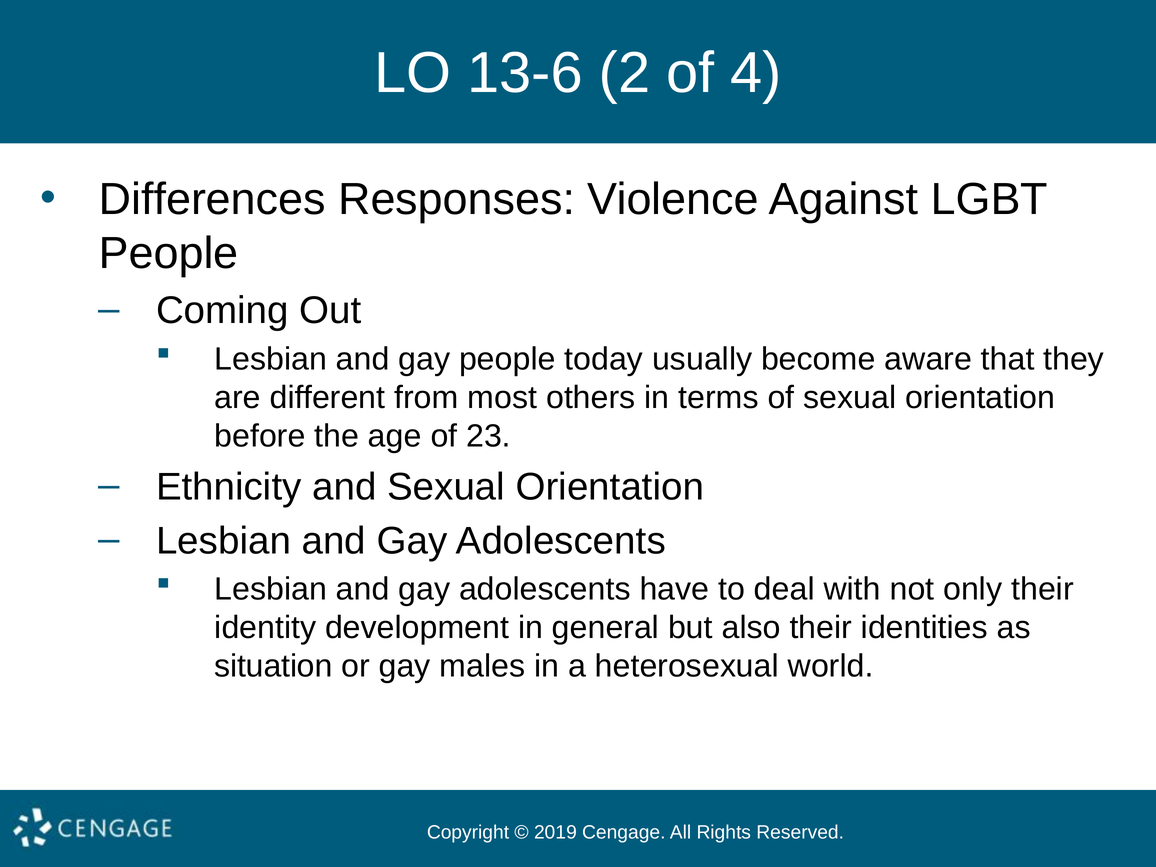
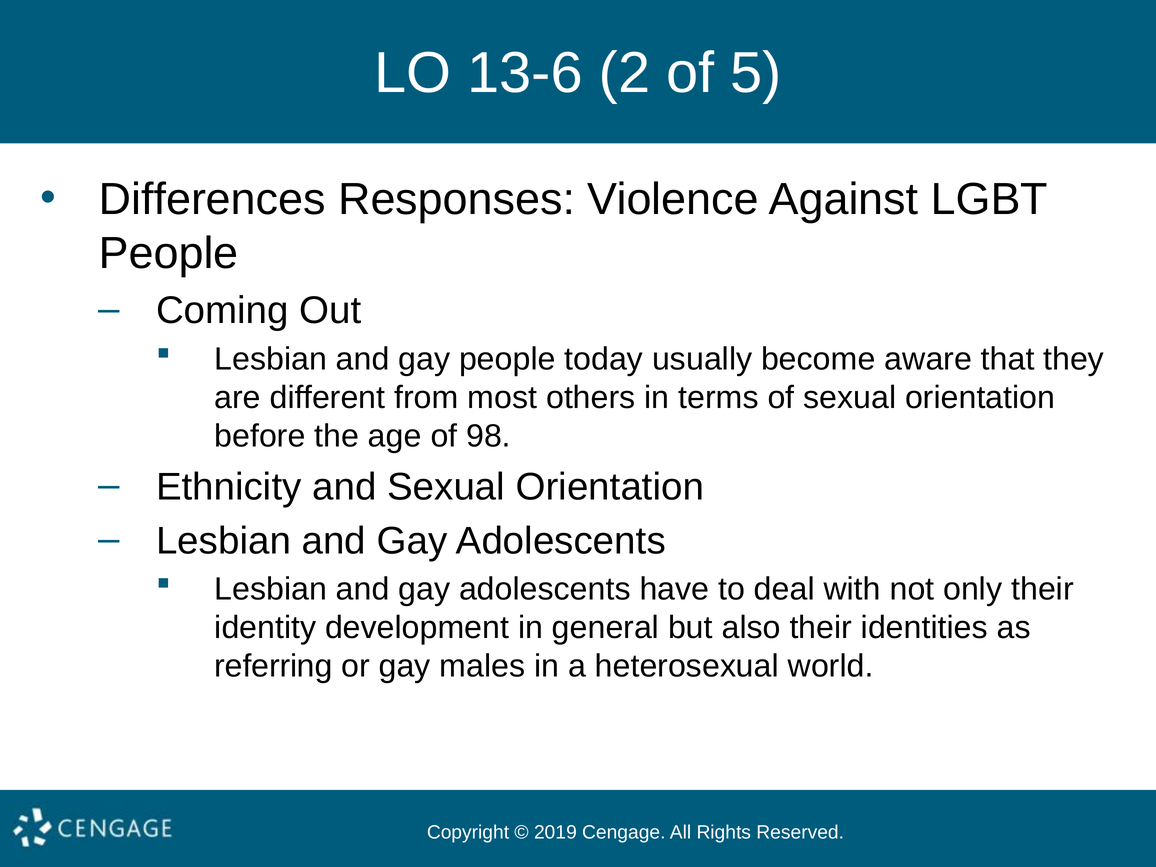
4: 4 -> 5
23: 23 -> 98
situation: situation -> referring
